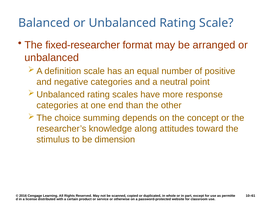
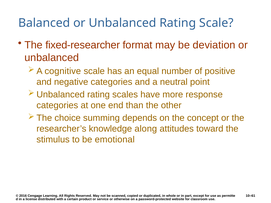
arranged: arranged -> deviation
definition: definition -> cognitive
dimension: dimension -> emotional
